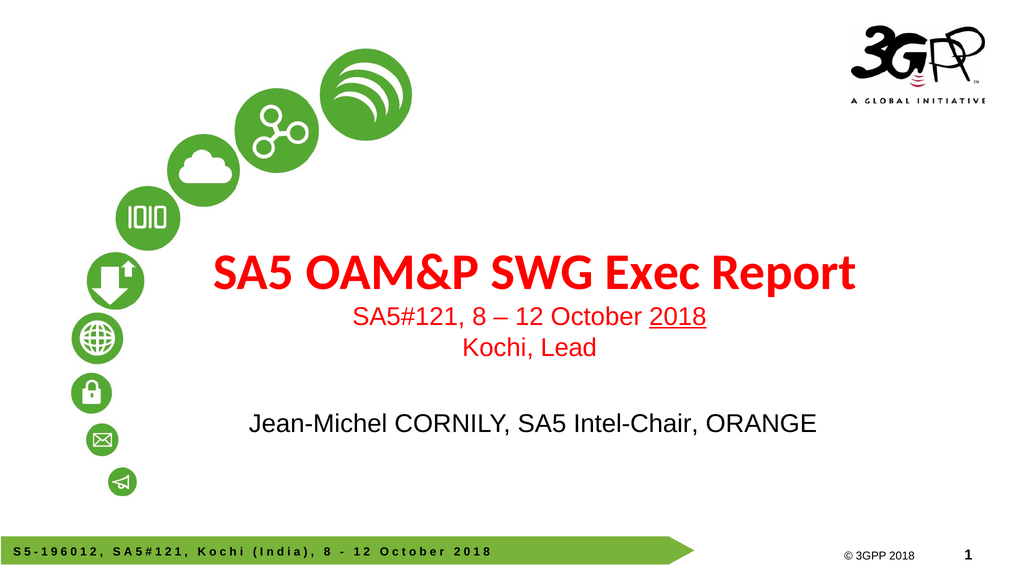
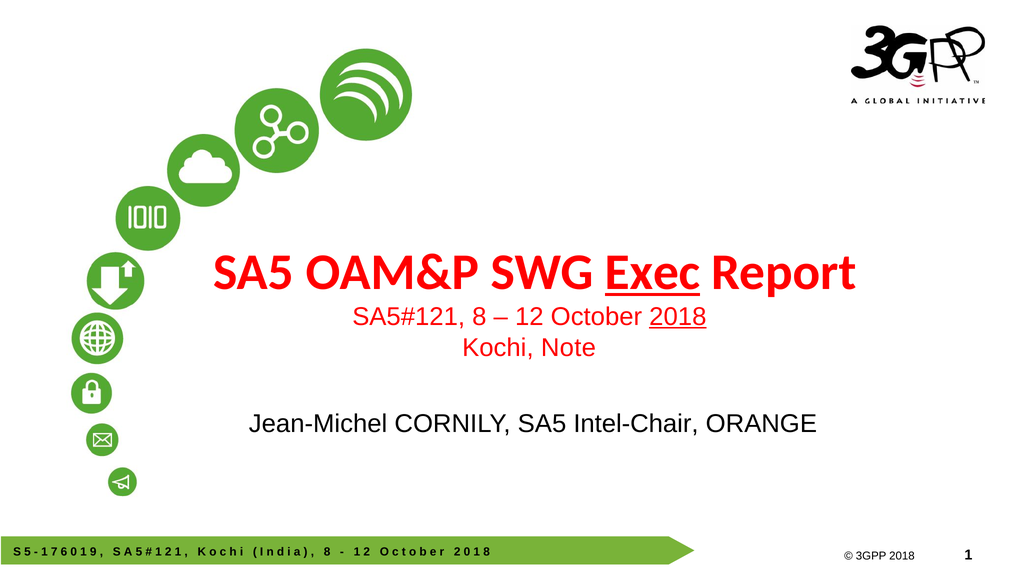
Exec underline: none -> present
Lead: Lead -> Note
9: 9 -> 7
2 at (93, 552): 2 -> 9
